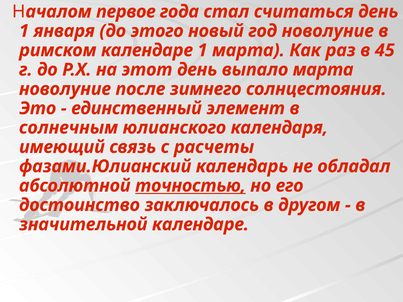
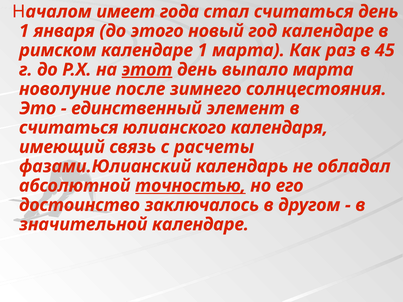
первое: первое -> имеет
год новолуние: новолуние -> календаре
этот underline: none -> present
солнечным at (69, 128): солнечным -> считаться
